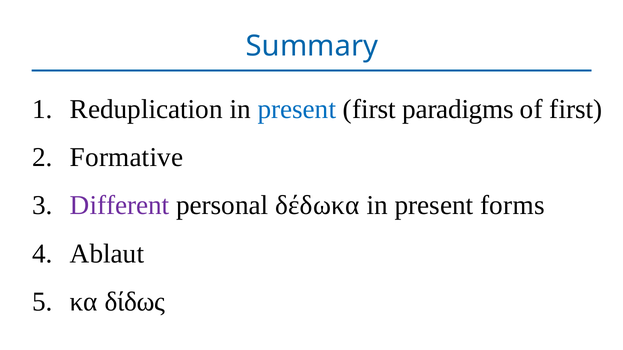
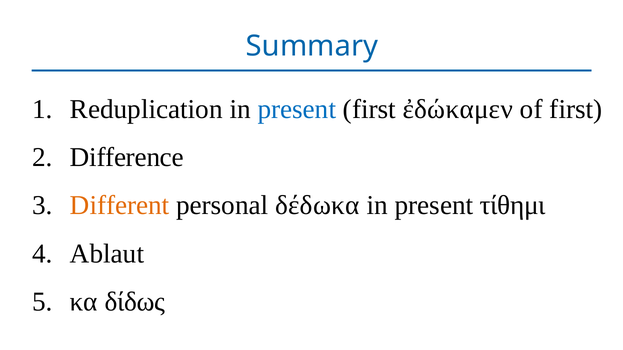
paradigms: paradigms -> ἐδώκαμεν
Formative: Formative -> Difference
Different colour: purple -> orange
forms: forms -> τίθημι
